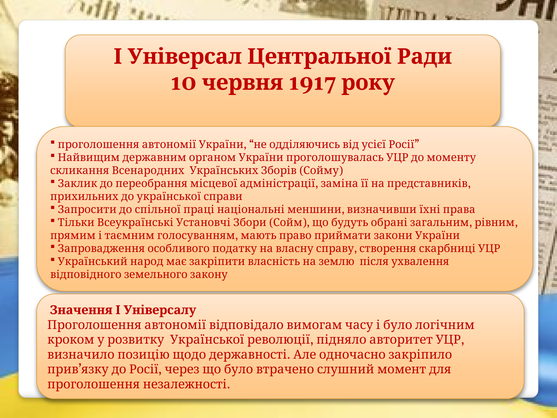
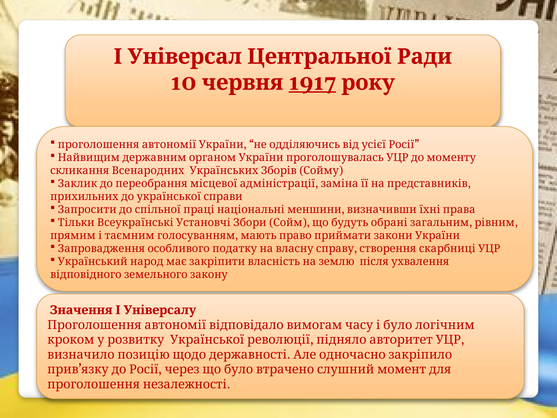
1917 underline: none -> present
